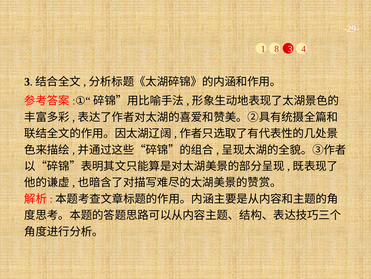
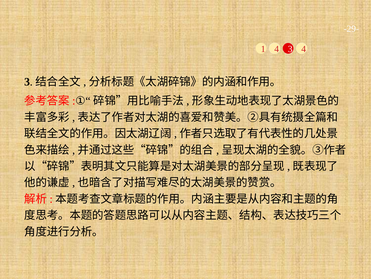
1 8: 8 -> 4
